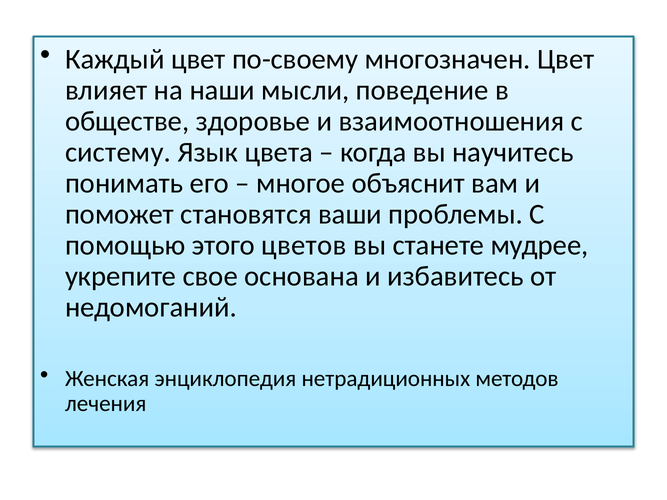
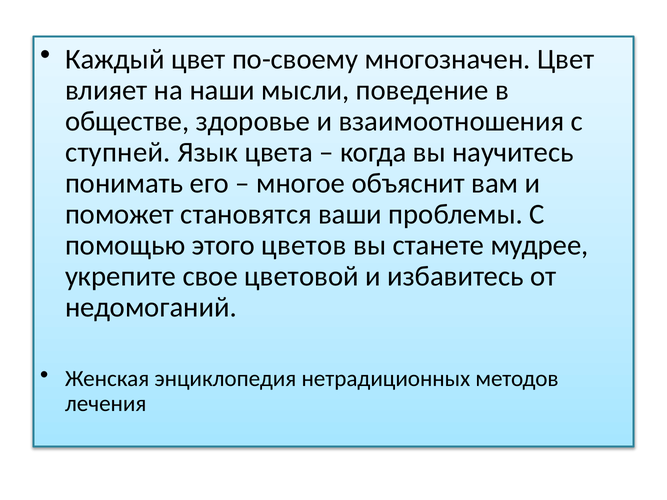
систему: систему -> ступней
основана: основана -> цветовой
